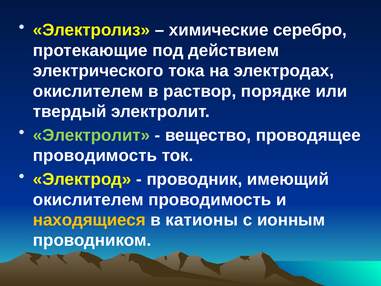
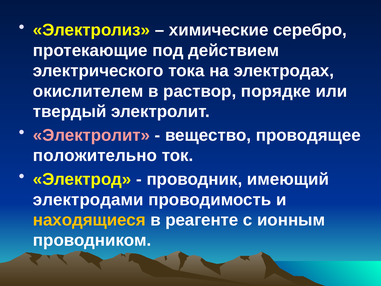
Электролит at (91, 135) colour: light green -> pink
проводимость at (95, 155): проводимость -> положительно
окислителем at (88, 199): окислителем -> электродами
катионы: катионы -> реагенте
